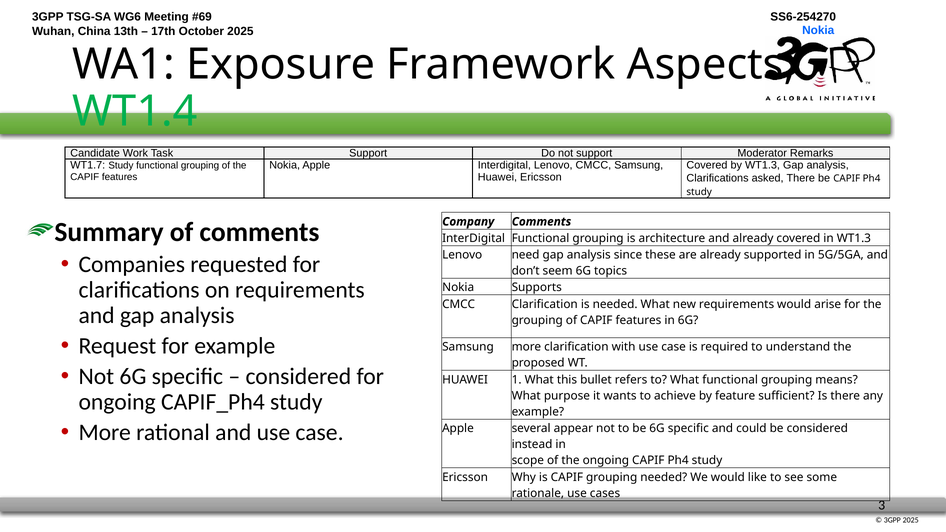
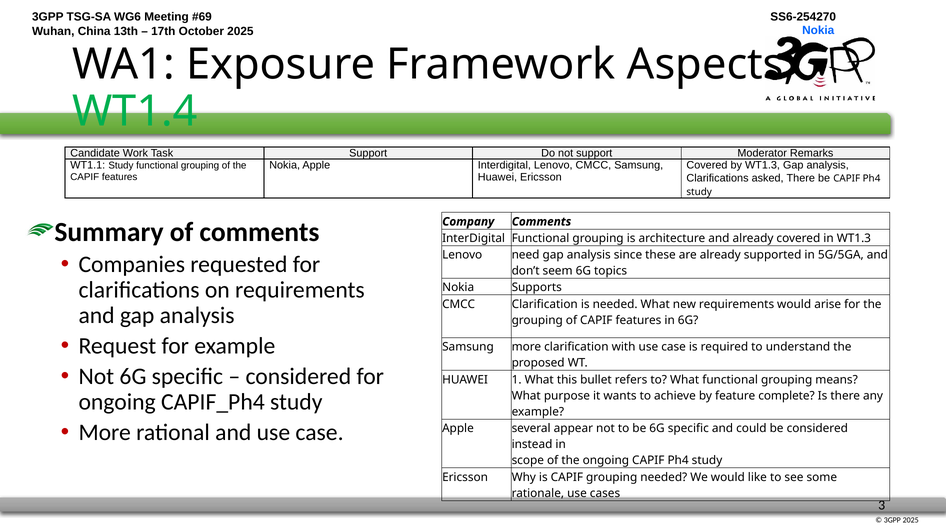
WT1.7: WT1.7 -> WT1.1
sufficient: sufficient -> complete
